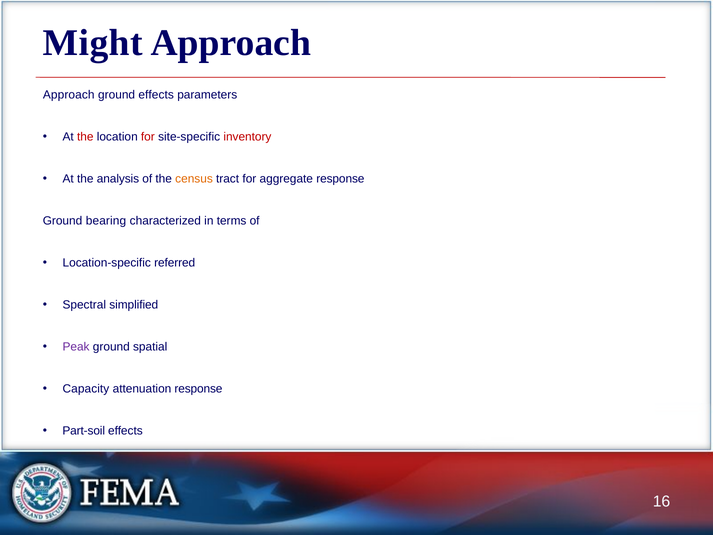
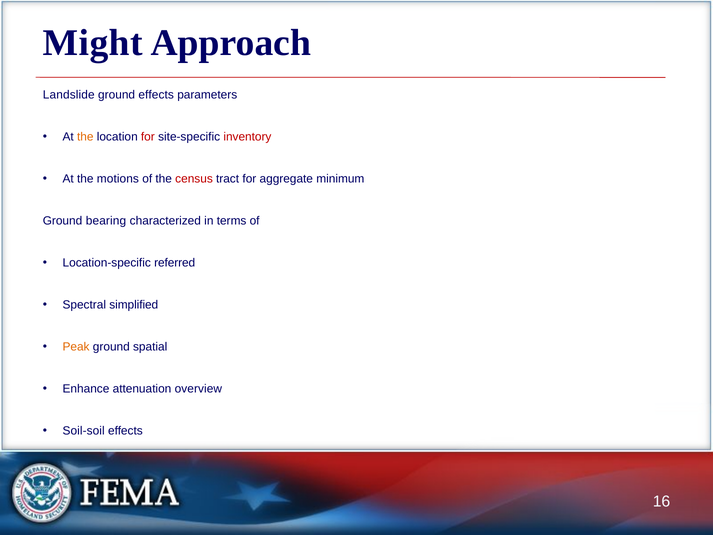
Approach at (69, 95): Approach -> Landslide
the at (85, 137) colour: red -> orange
analysis: analysis -> motions
census colour: orange -> red
aggregate response: response -> minimum
Peak colour: purple -> orange
Capacity: Capacity -> Enhance
attenuation response: response -> overview
Part-soil: Part-soil -> Soil-soil
